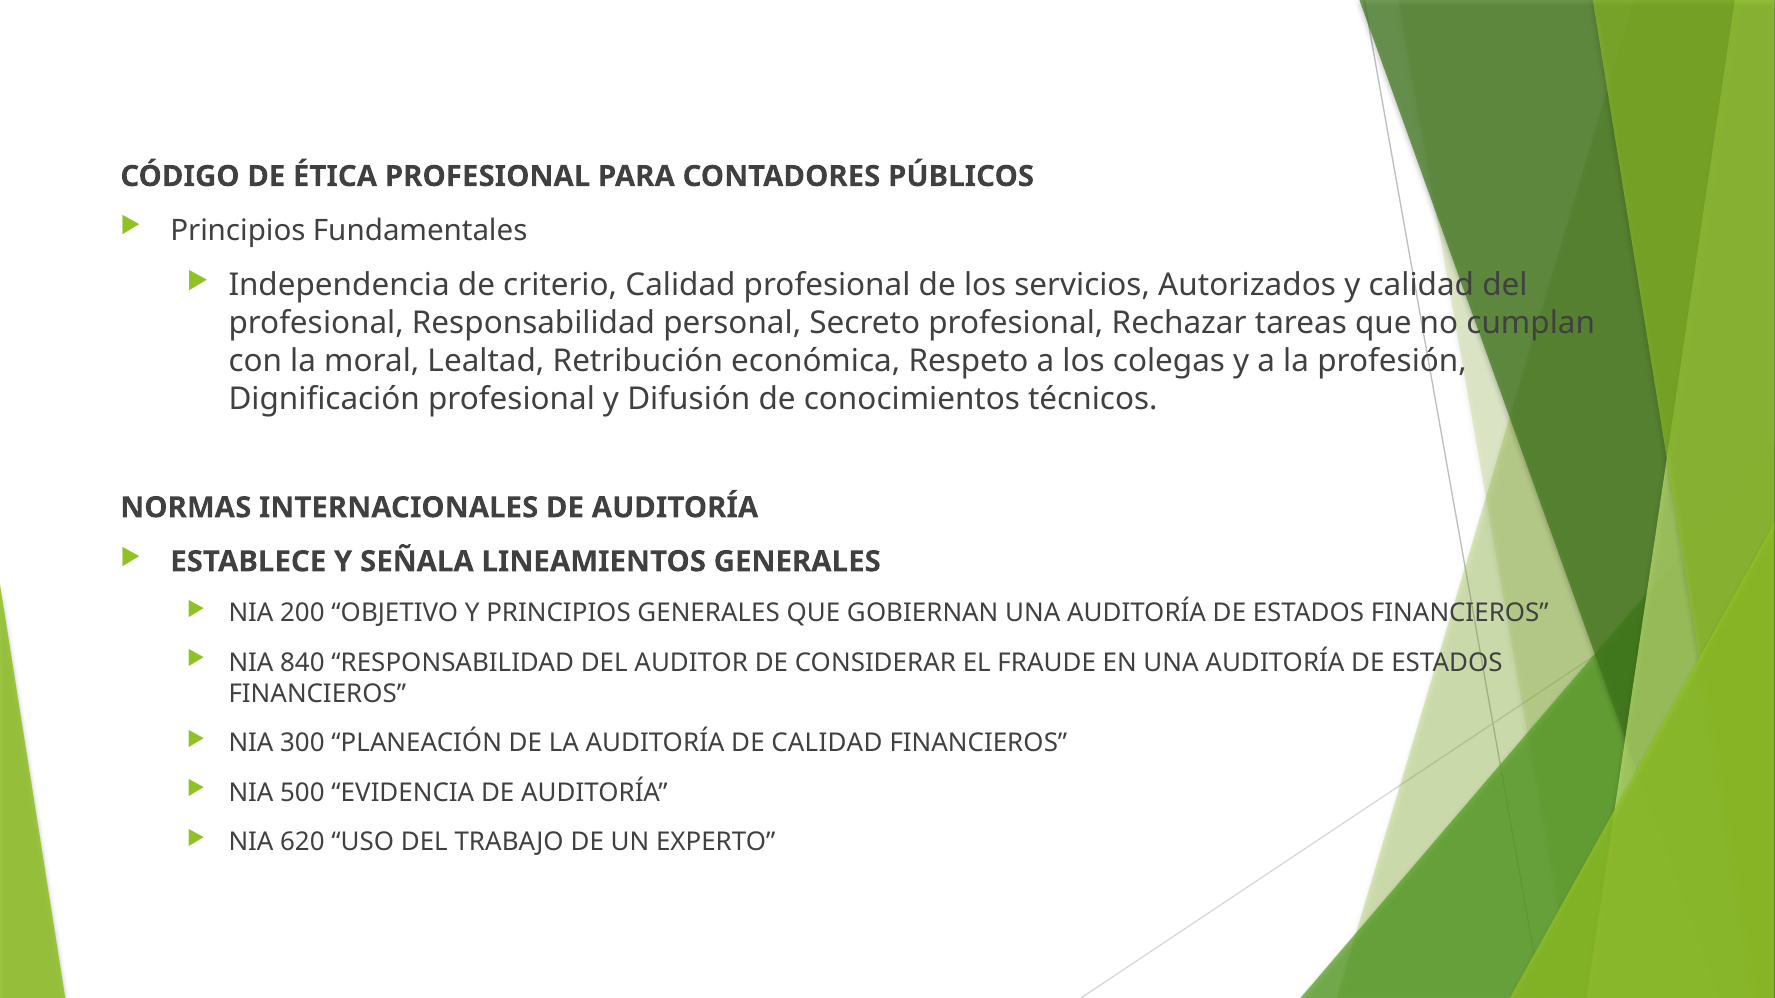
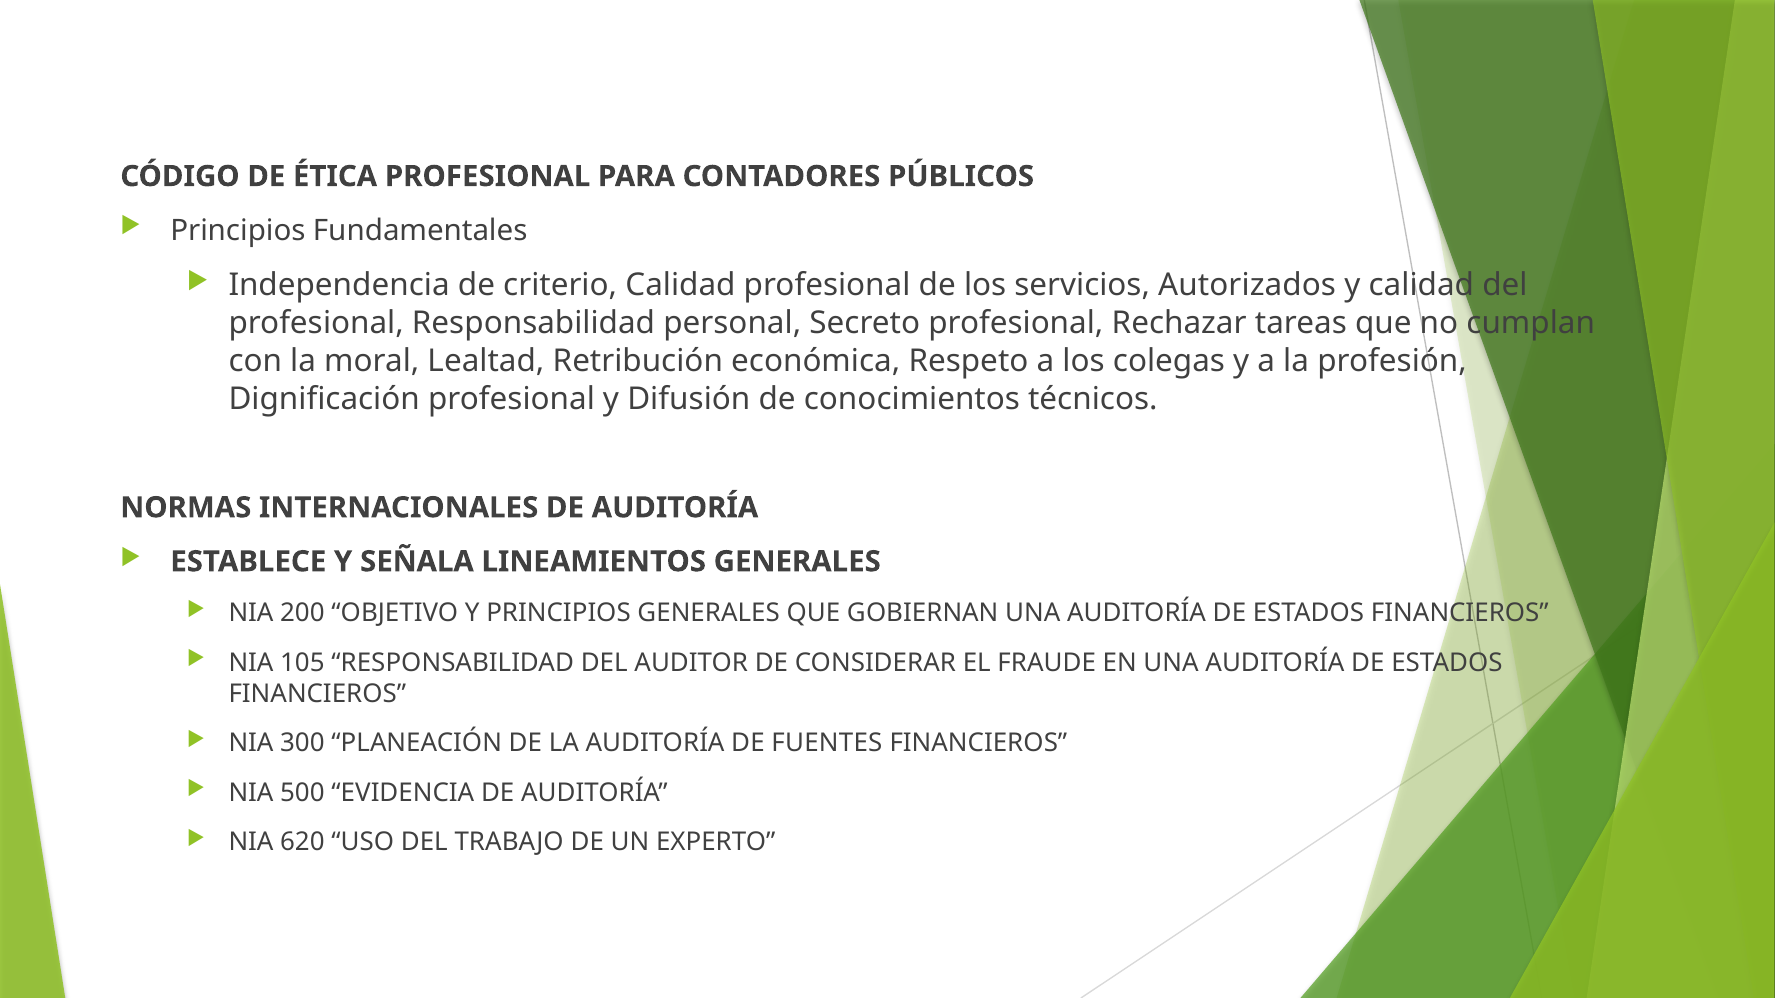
840: 840 -> 105
DE CALIDAD: CALIDAD -> FUENTES
